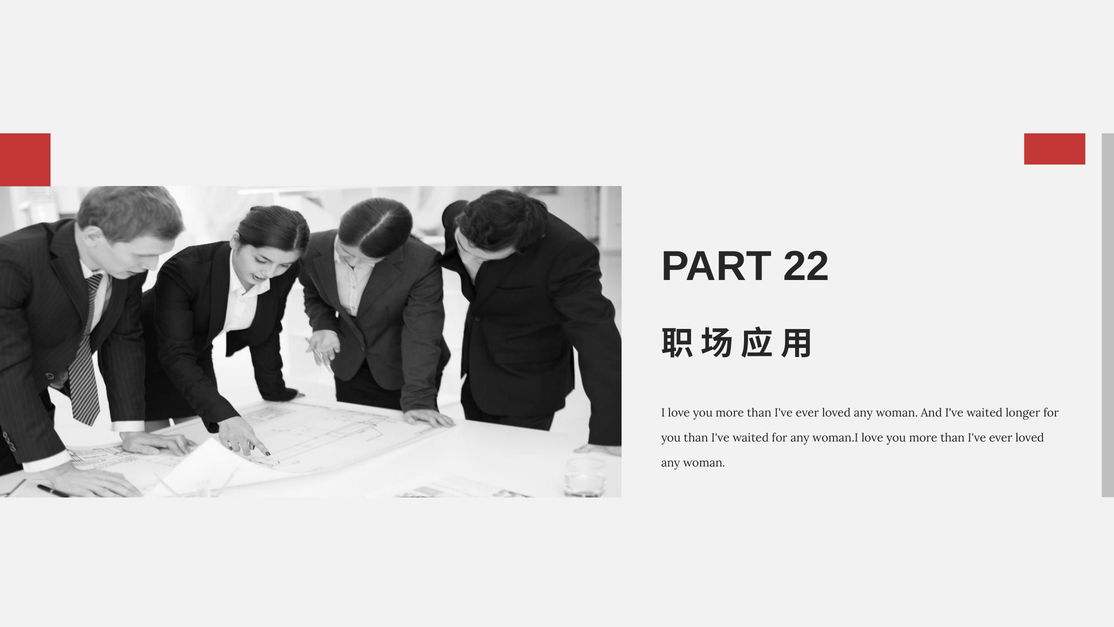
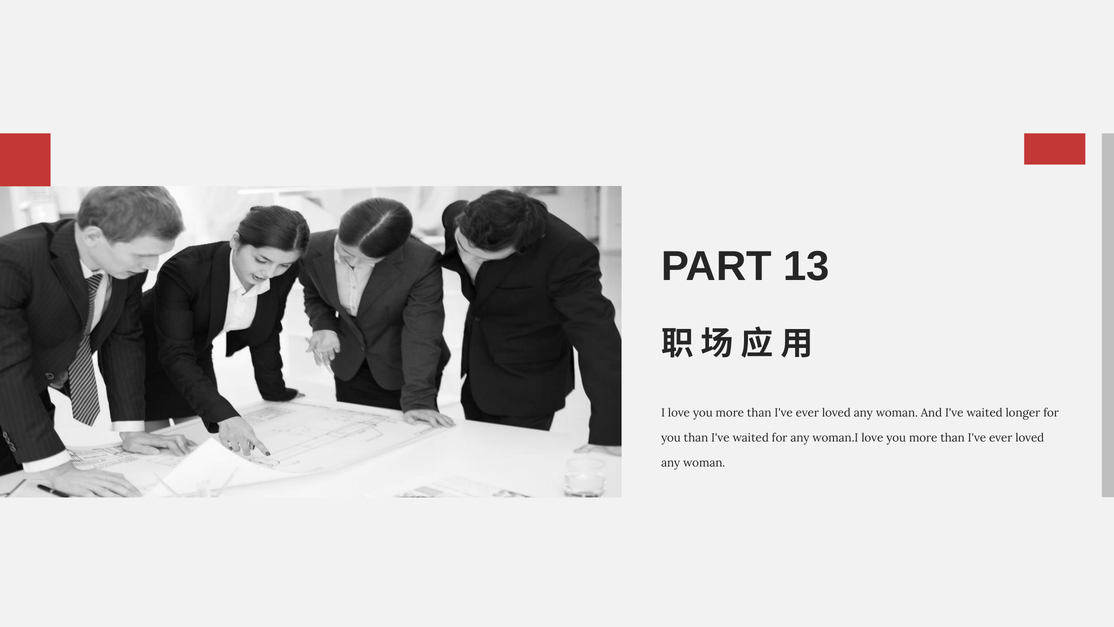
22: 22 -> 13
